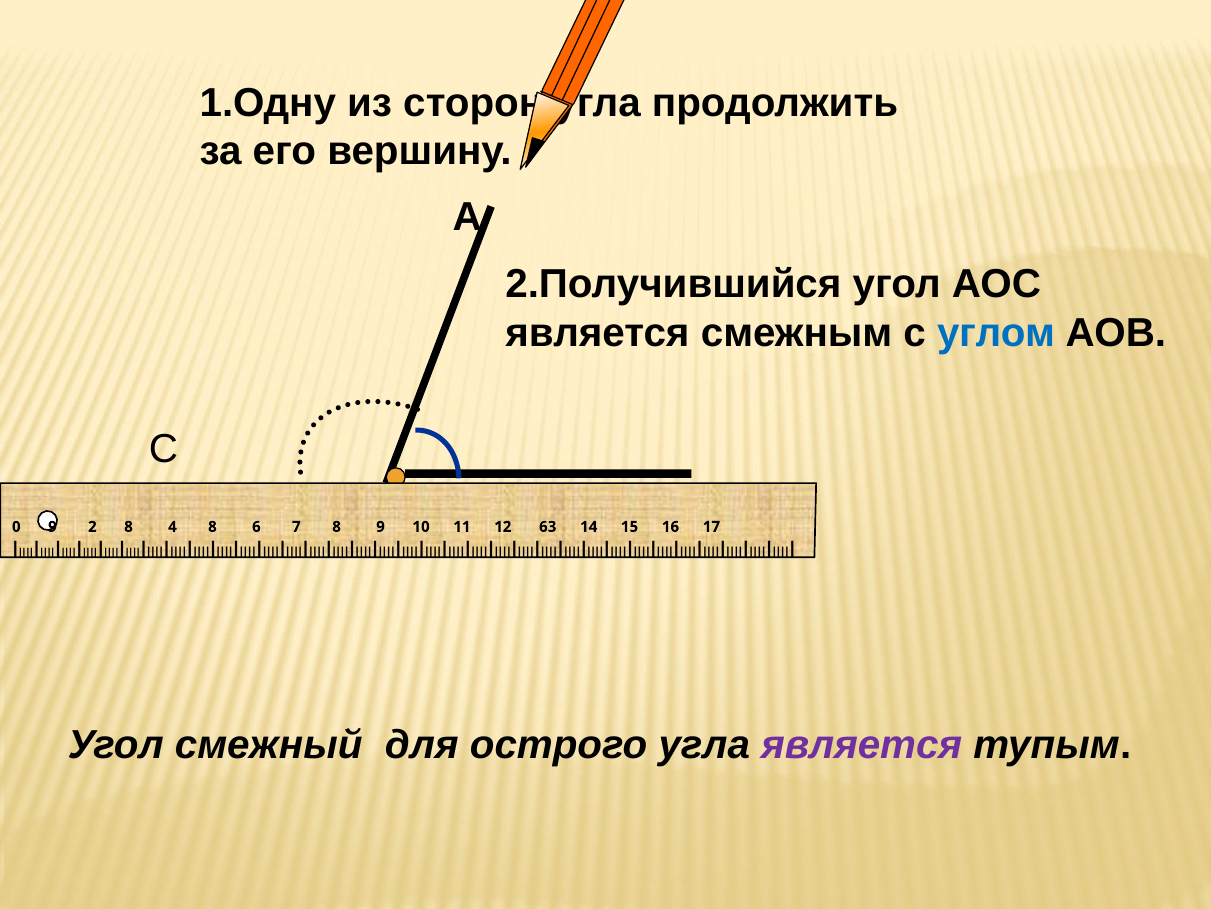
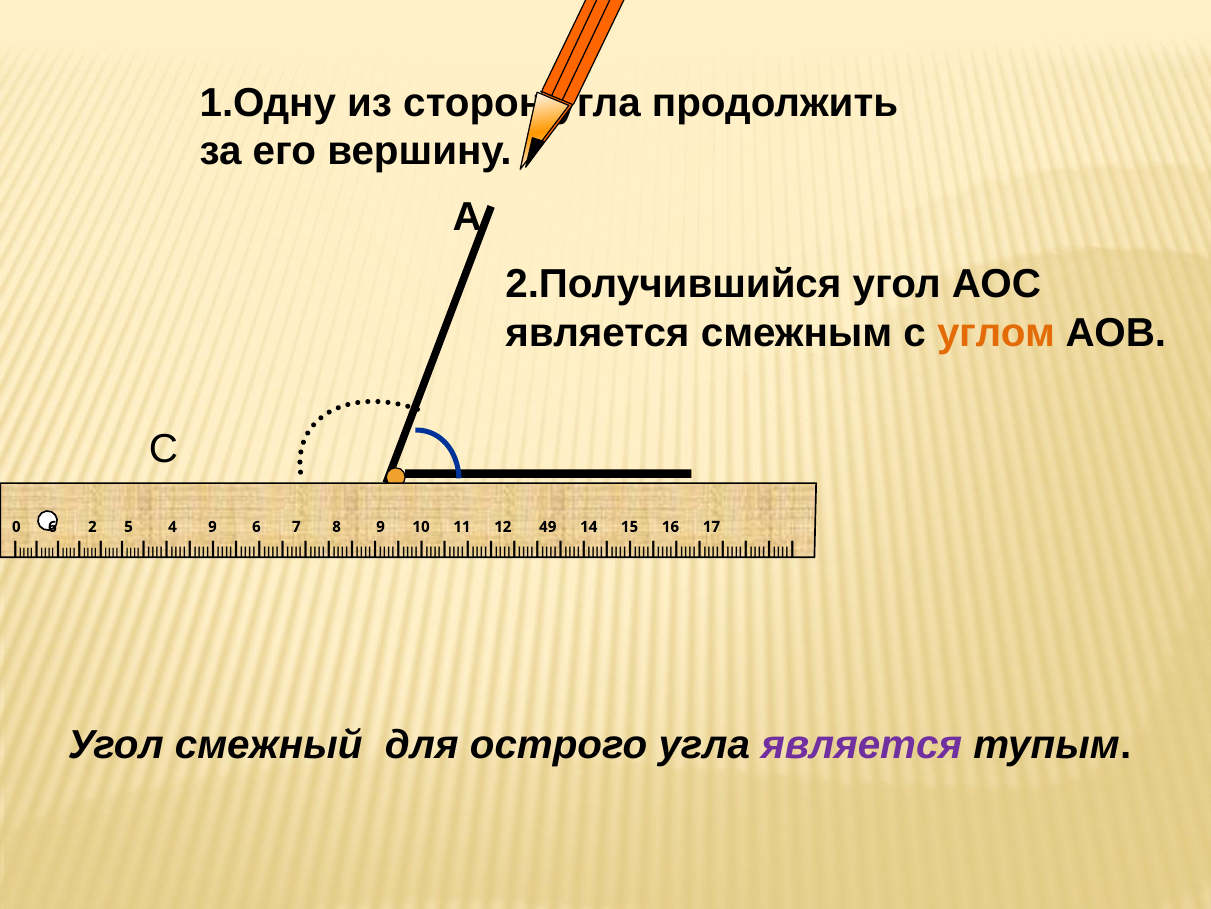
углом colour: blue -> orange
0 9: 9 -> 6
2 8: 8 -> 5
4 8: 8 -> 9
63: 63 -> 49
